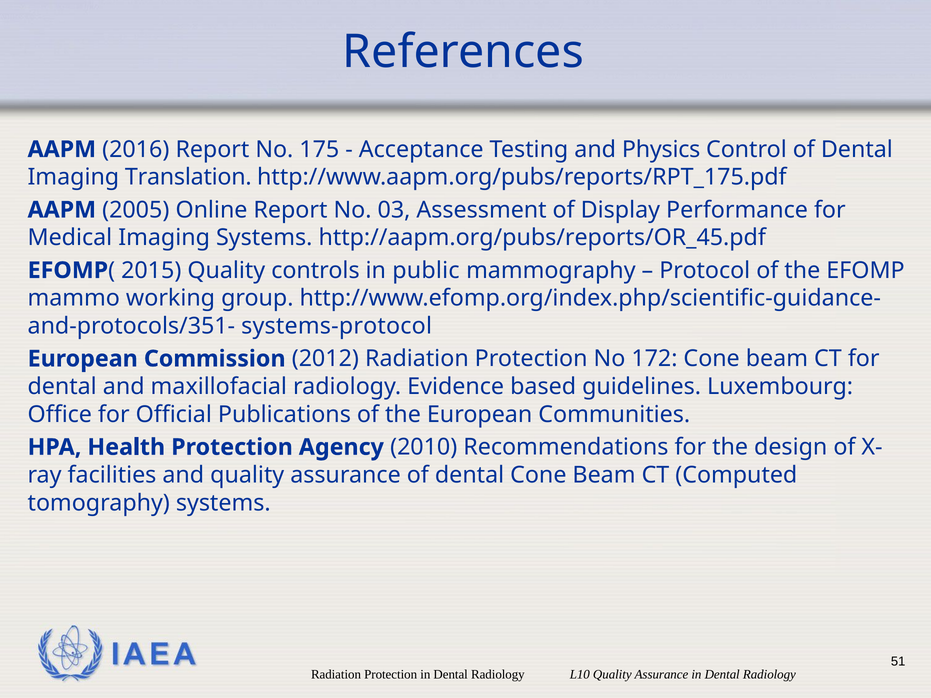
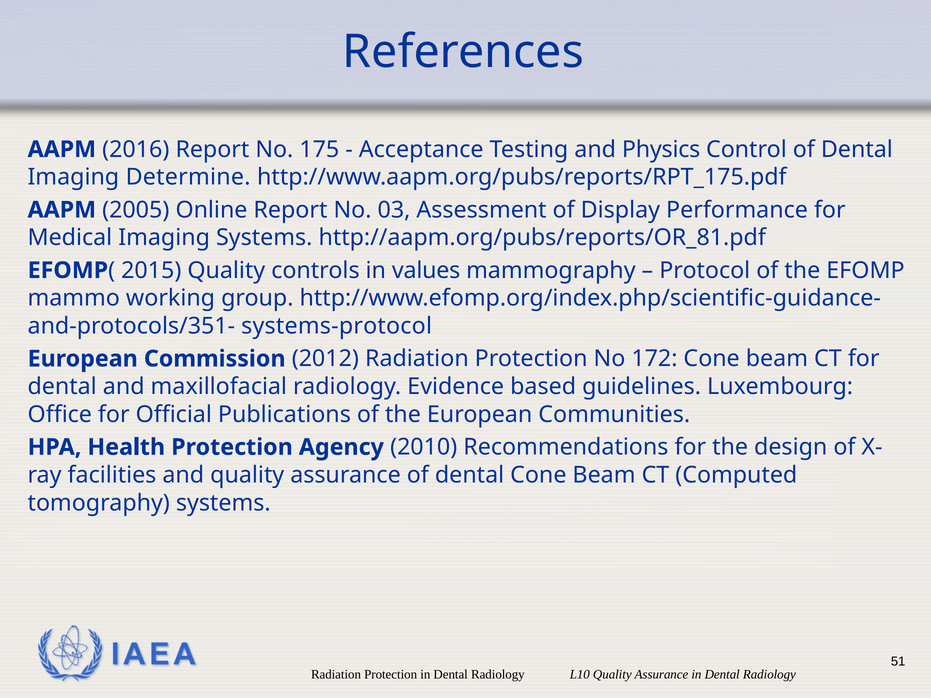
Translation: Translation -> Determine
http://aapm.org/pubs/reports/OR_45.pdf: http://aapm.org/pubs/reports/OR_45.pdf -> http://aapm.org/pubs/reports/OR_81.pdf
public: public -> values
